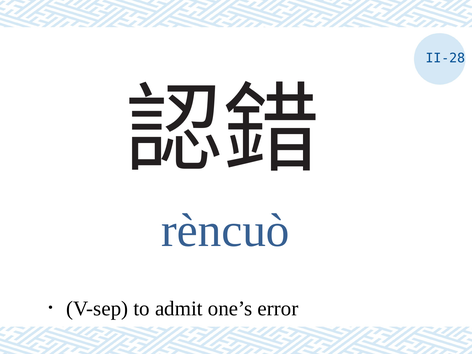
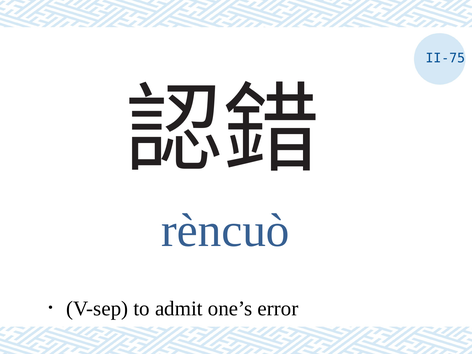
II-28: II-28 -> II-75
